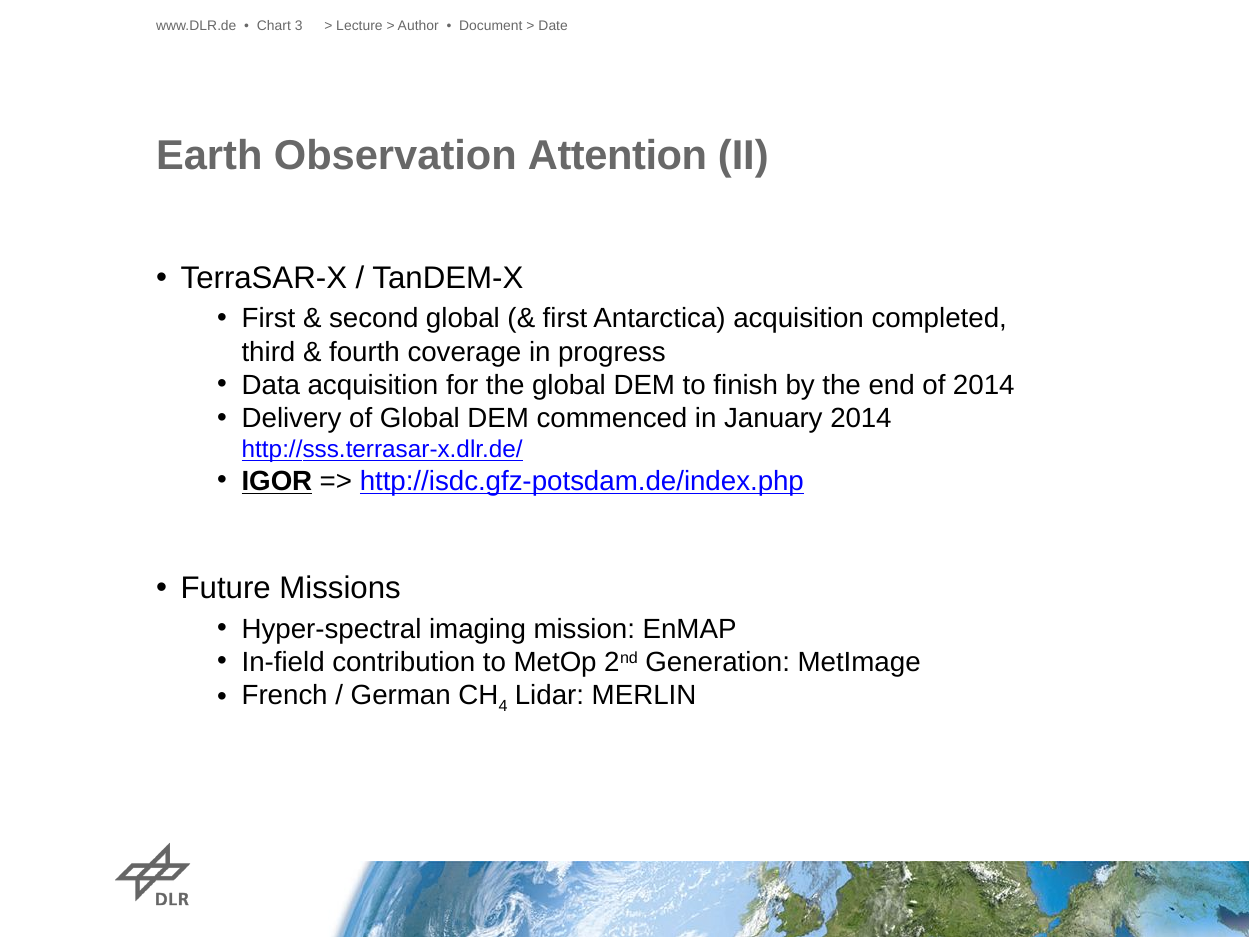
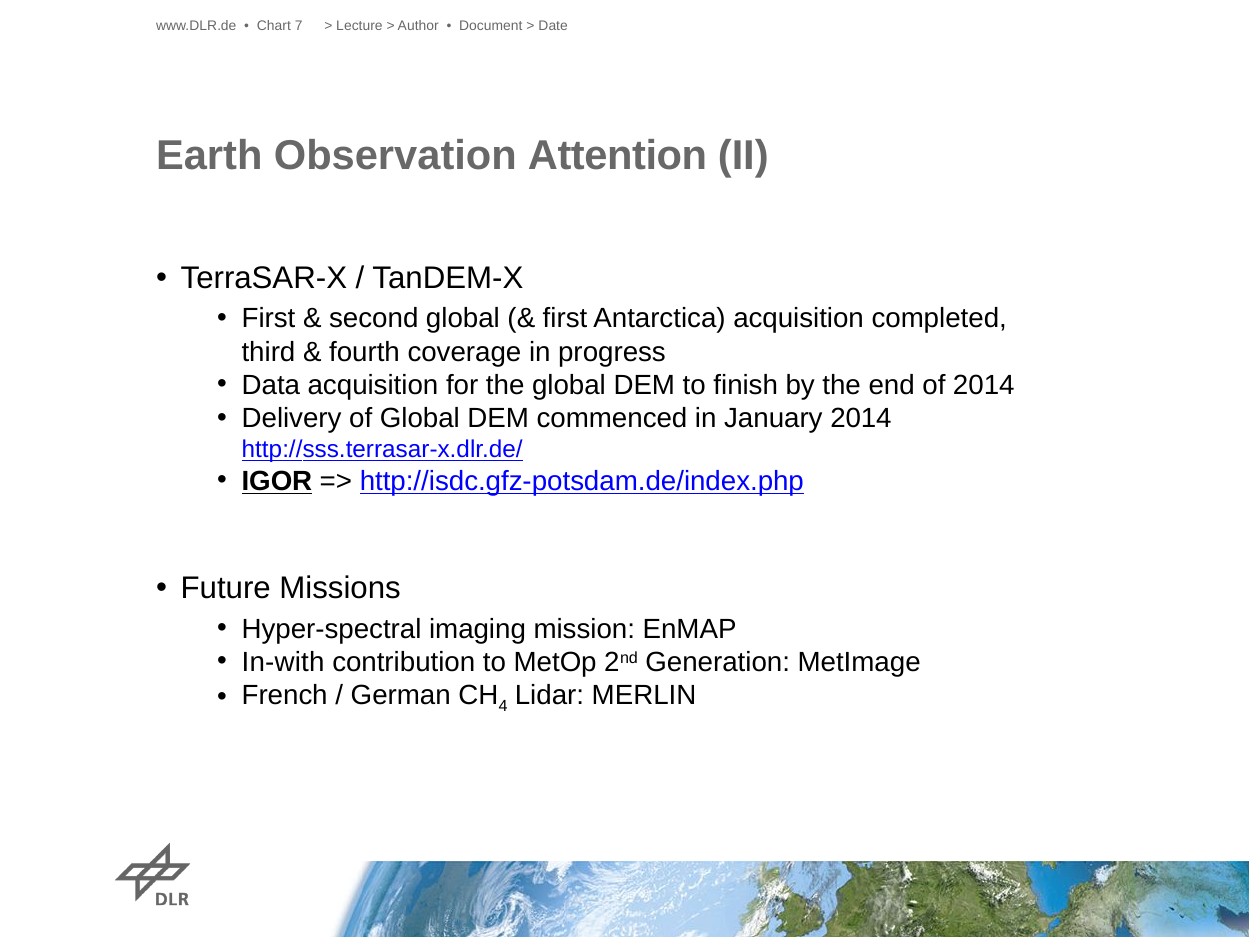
3: 3 -> 7
In-field: In-field -> In-with
